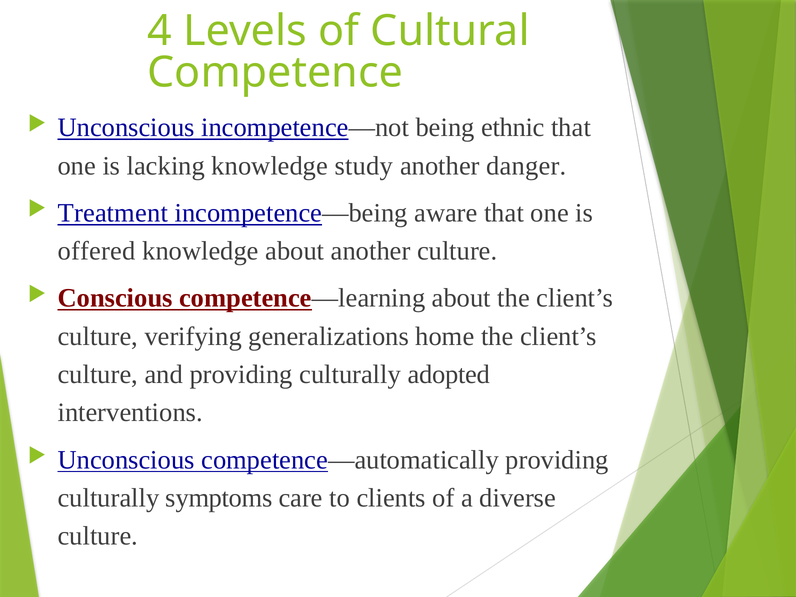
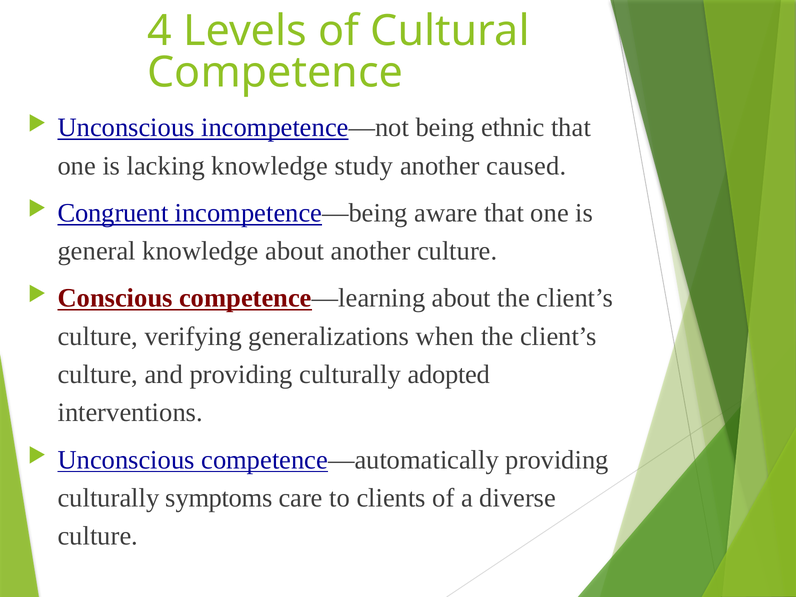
danger: danger -> caused
Treatment: Treatment -> Congruent
offered: offered -> general
home: home -> when
